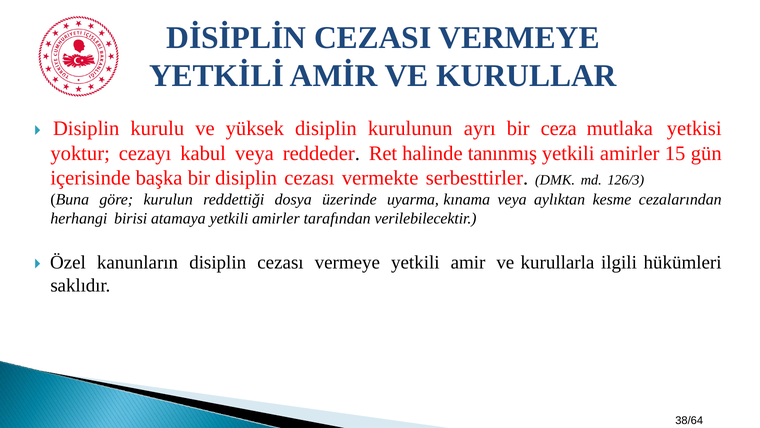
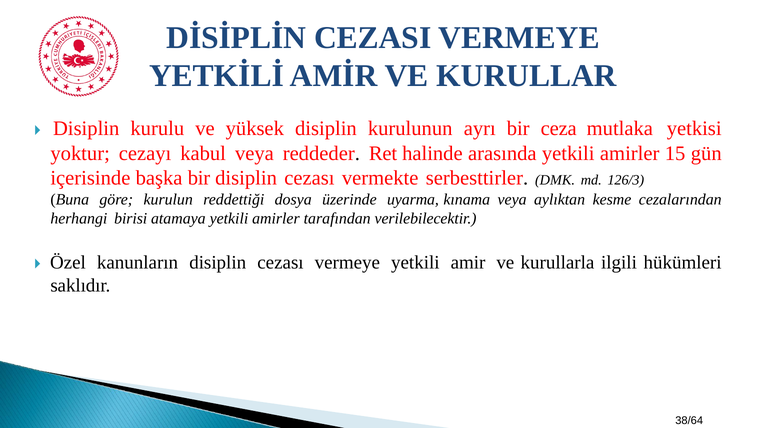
tanınmış: tanınmış -> arasında
